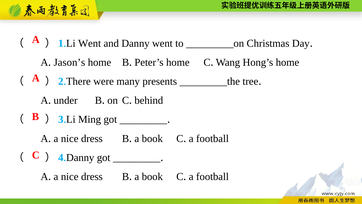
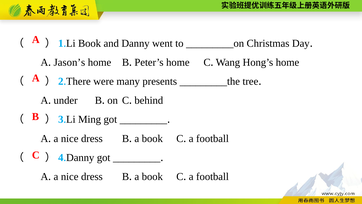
Went at (90, 43): Went -> Book
